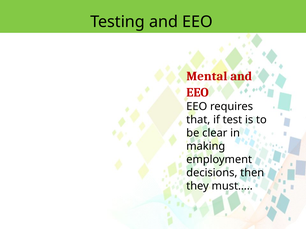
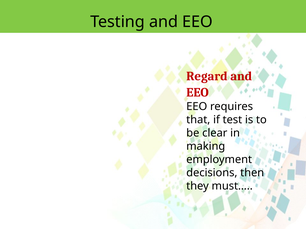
Mental: Mental -> Regard
